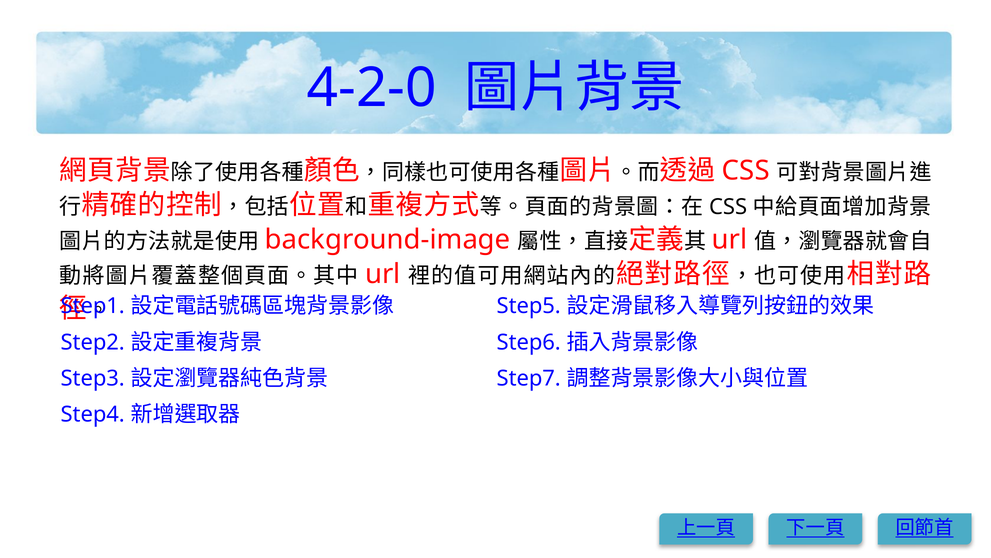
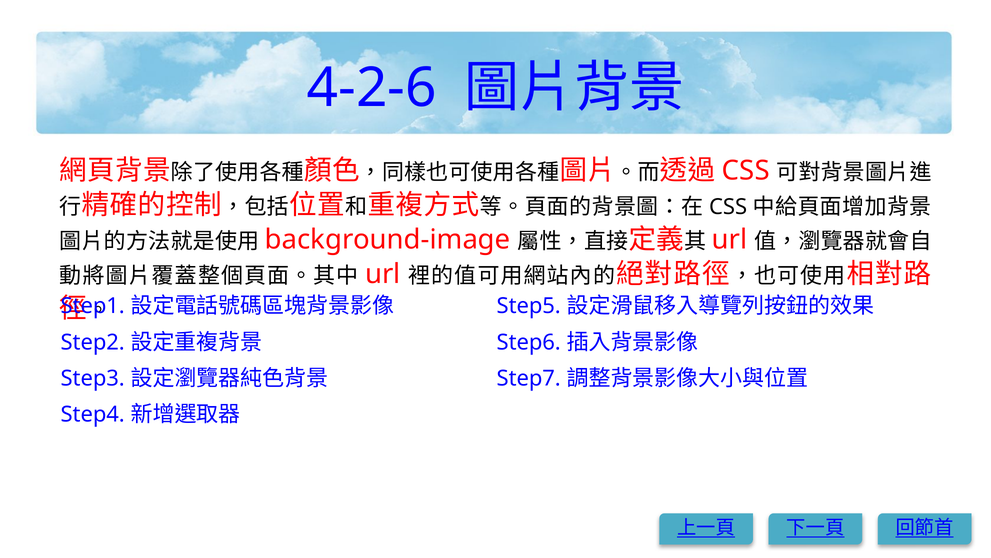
4-2-0: 4-2-0 -> 4-2-6
